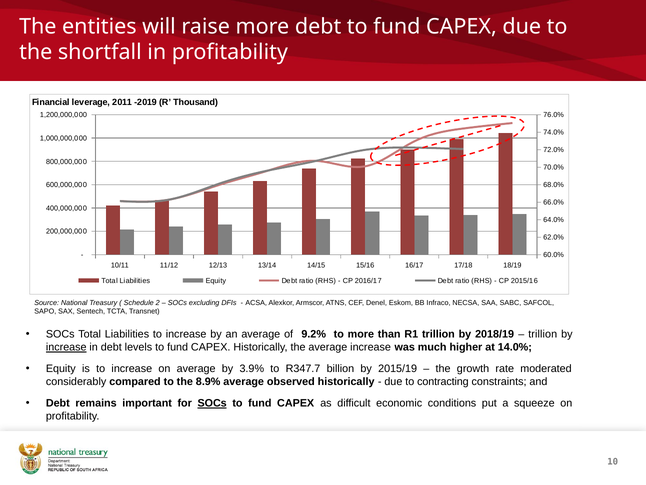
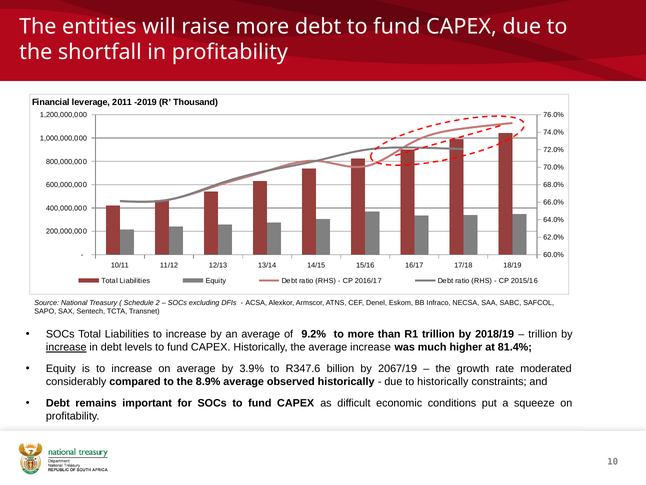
14.0%: 14.0% -> 81.4%
R347.7: R347.7 -> R347.6
2015/19: 2015/19 -> 2067/19
to contracting: contracting -> historically
SOCs at (212, 403) underline: present -> none
